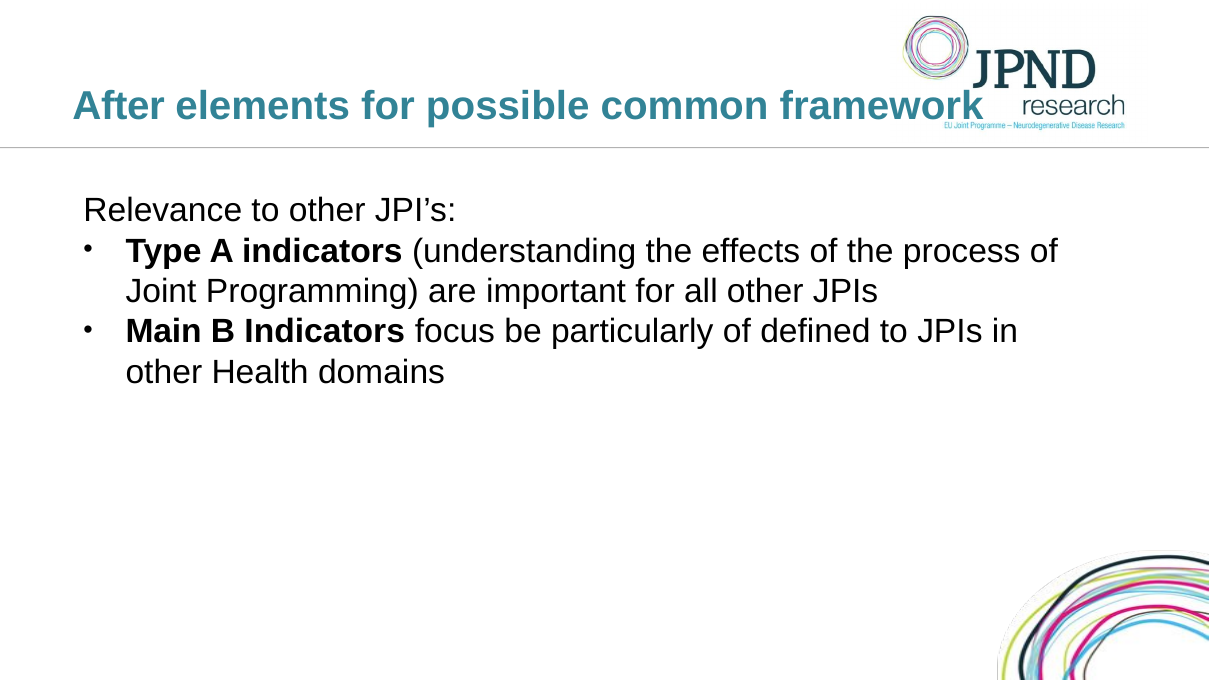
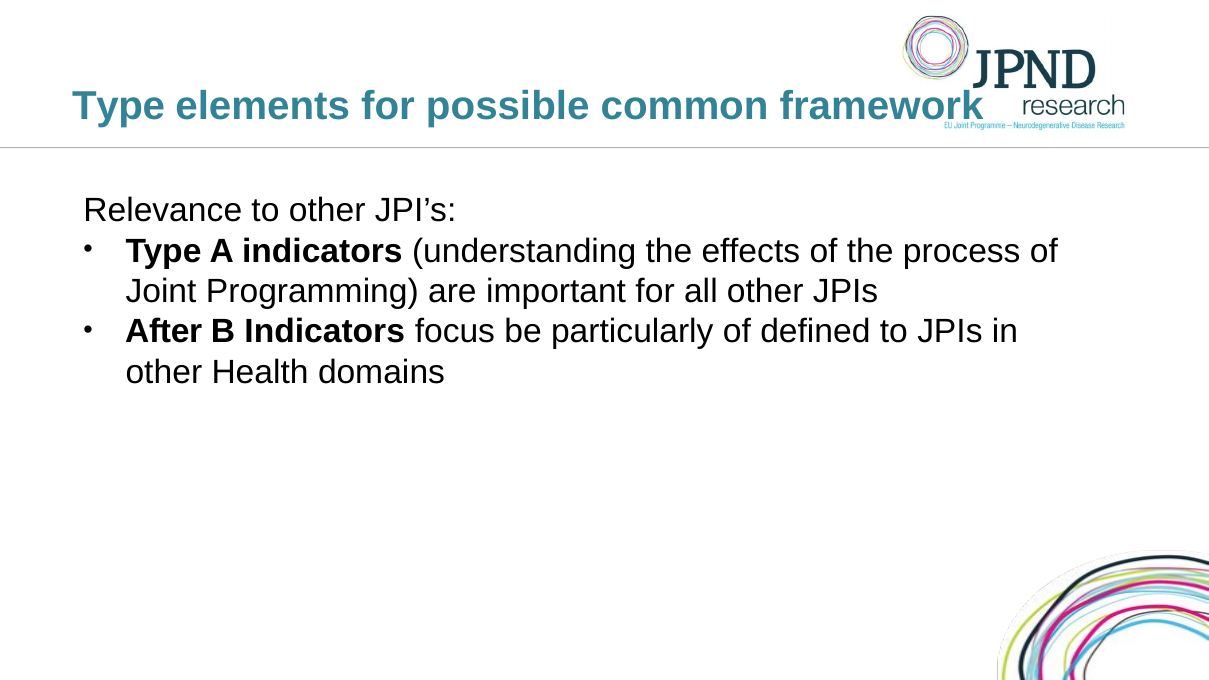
After at (119, 107): After -> Type
Main: Main -> After
